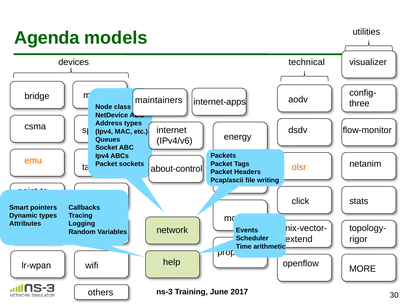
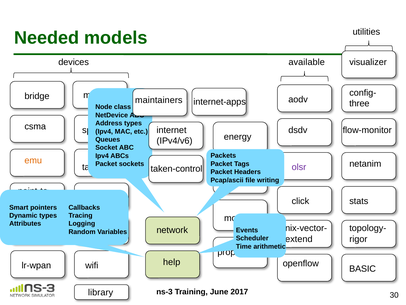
Agenda: Agenda -> Needed
technical: technical -> available
olsr colour: orange -> purple
about-control: about-control -> taken-control
MORE: MORE -> BASIC
others: others -> library
